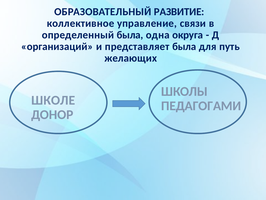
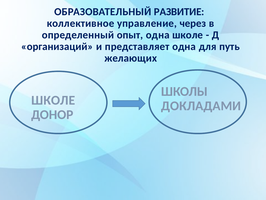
связи: связи -> через
определенный была: была -> опыт
одна округа: округа -> школе
представляет была: была -> одна
ПЕДАГОГАМИ: ПЕДАГОГАМИ -> ДОКЛАДАМИ
